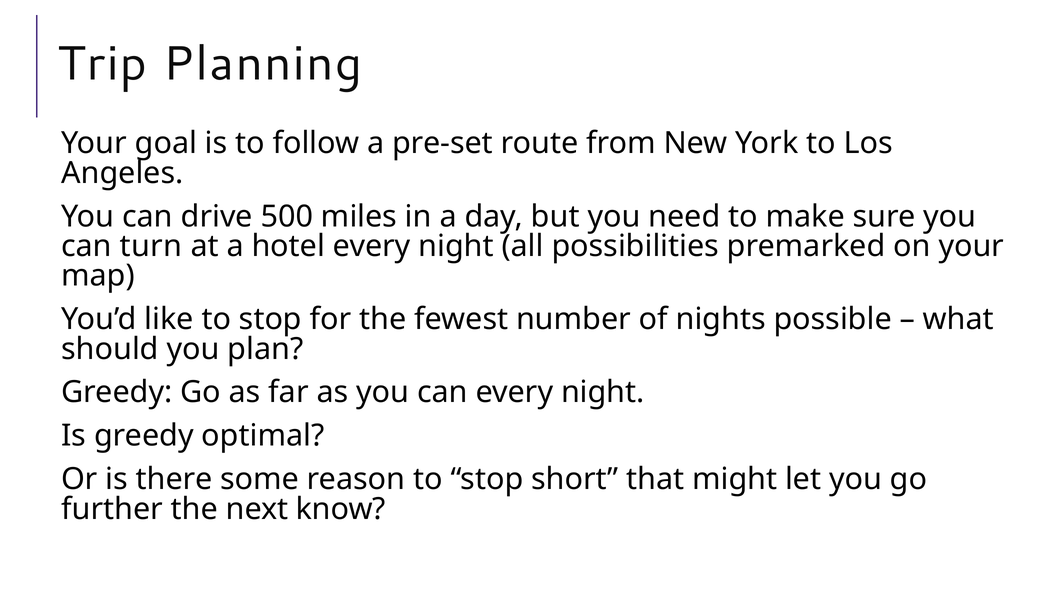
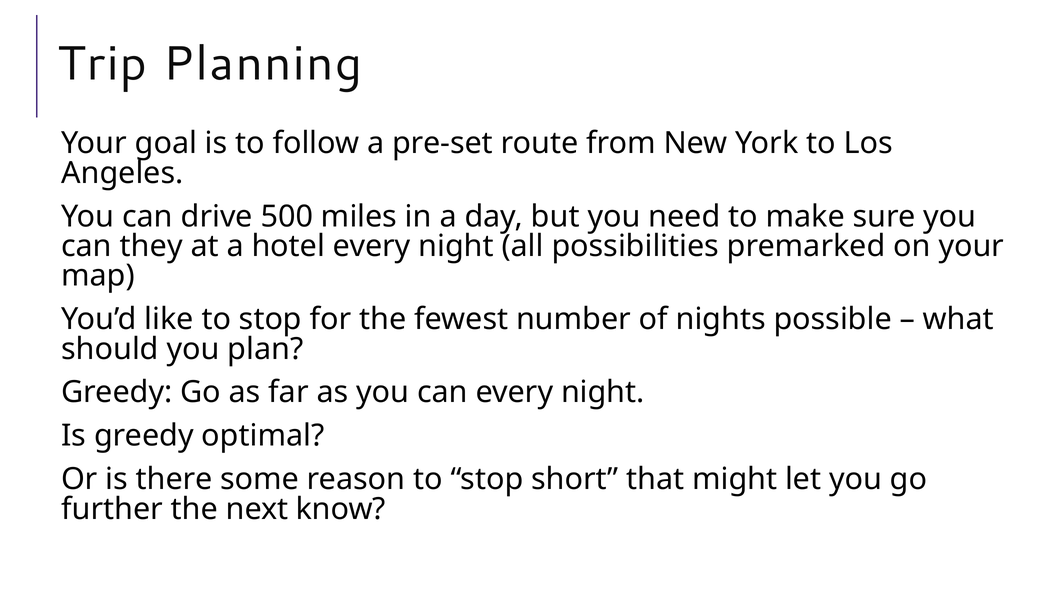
turn: turn -> they
